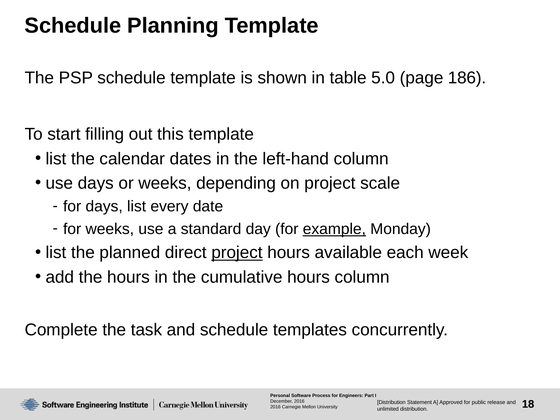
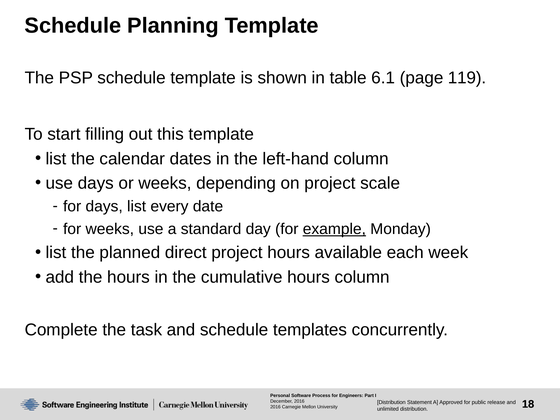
5.0: 5.0 -> 6.1
186: 186 -> 119
project at (237, 253) underline: present -> none
